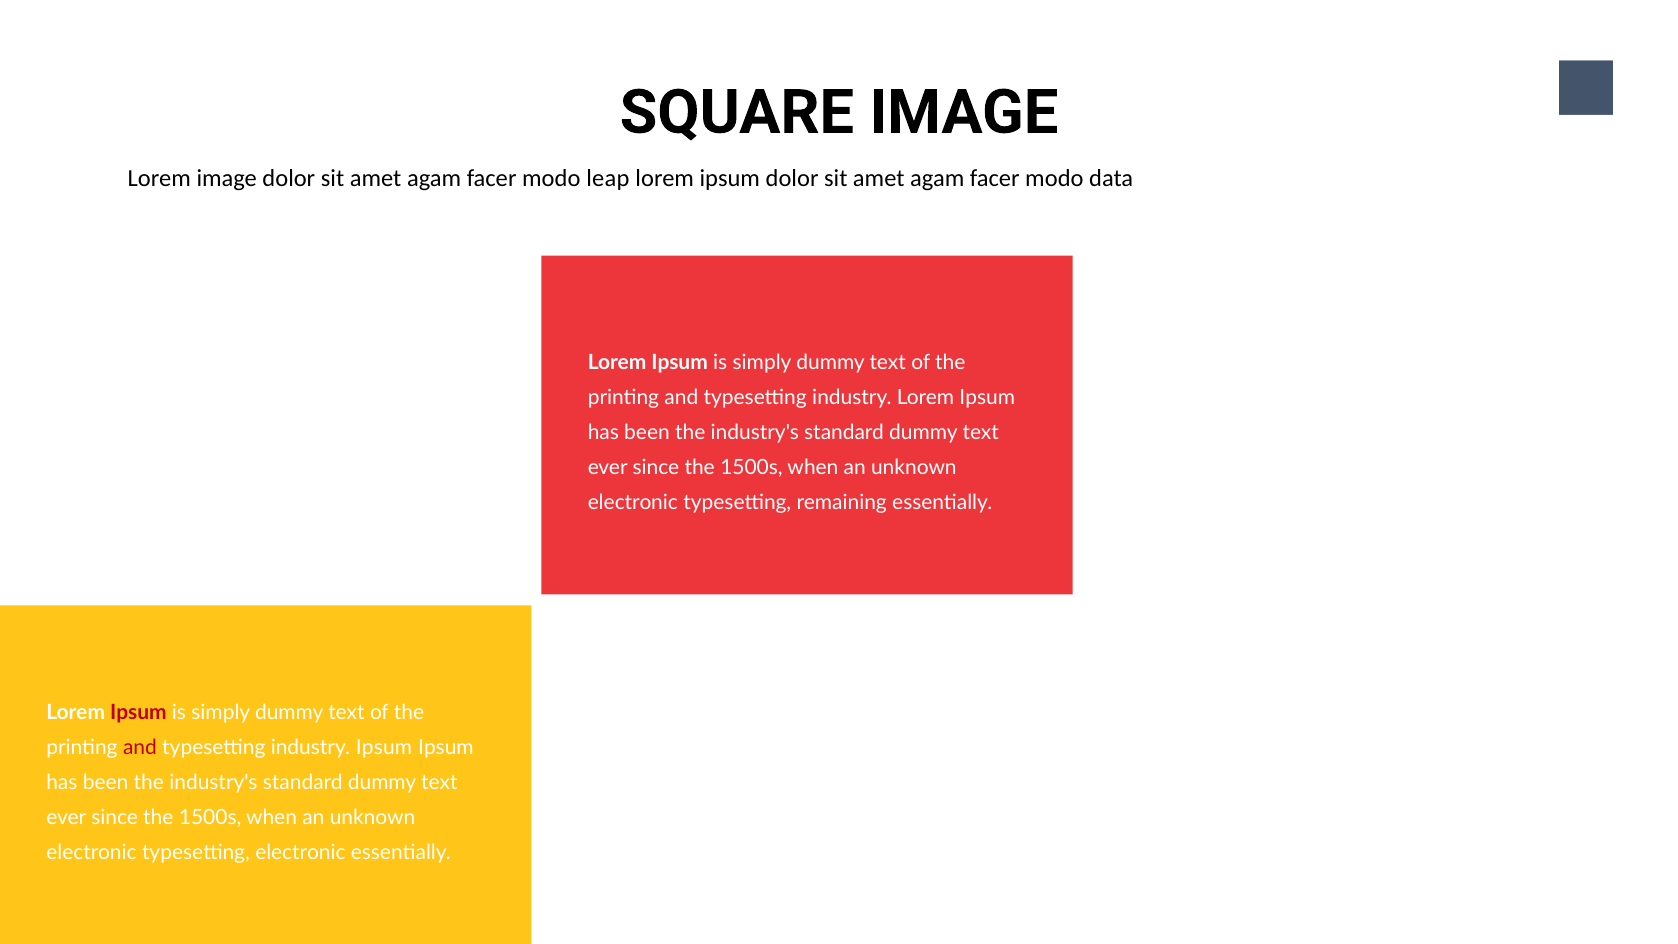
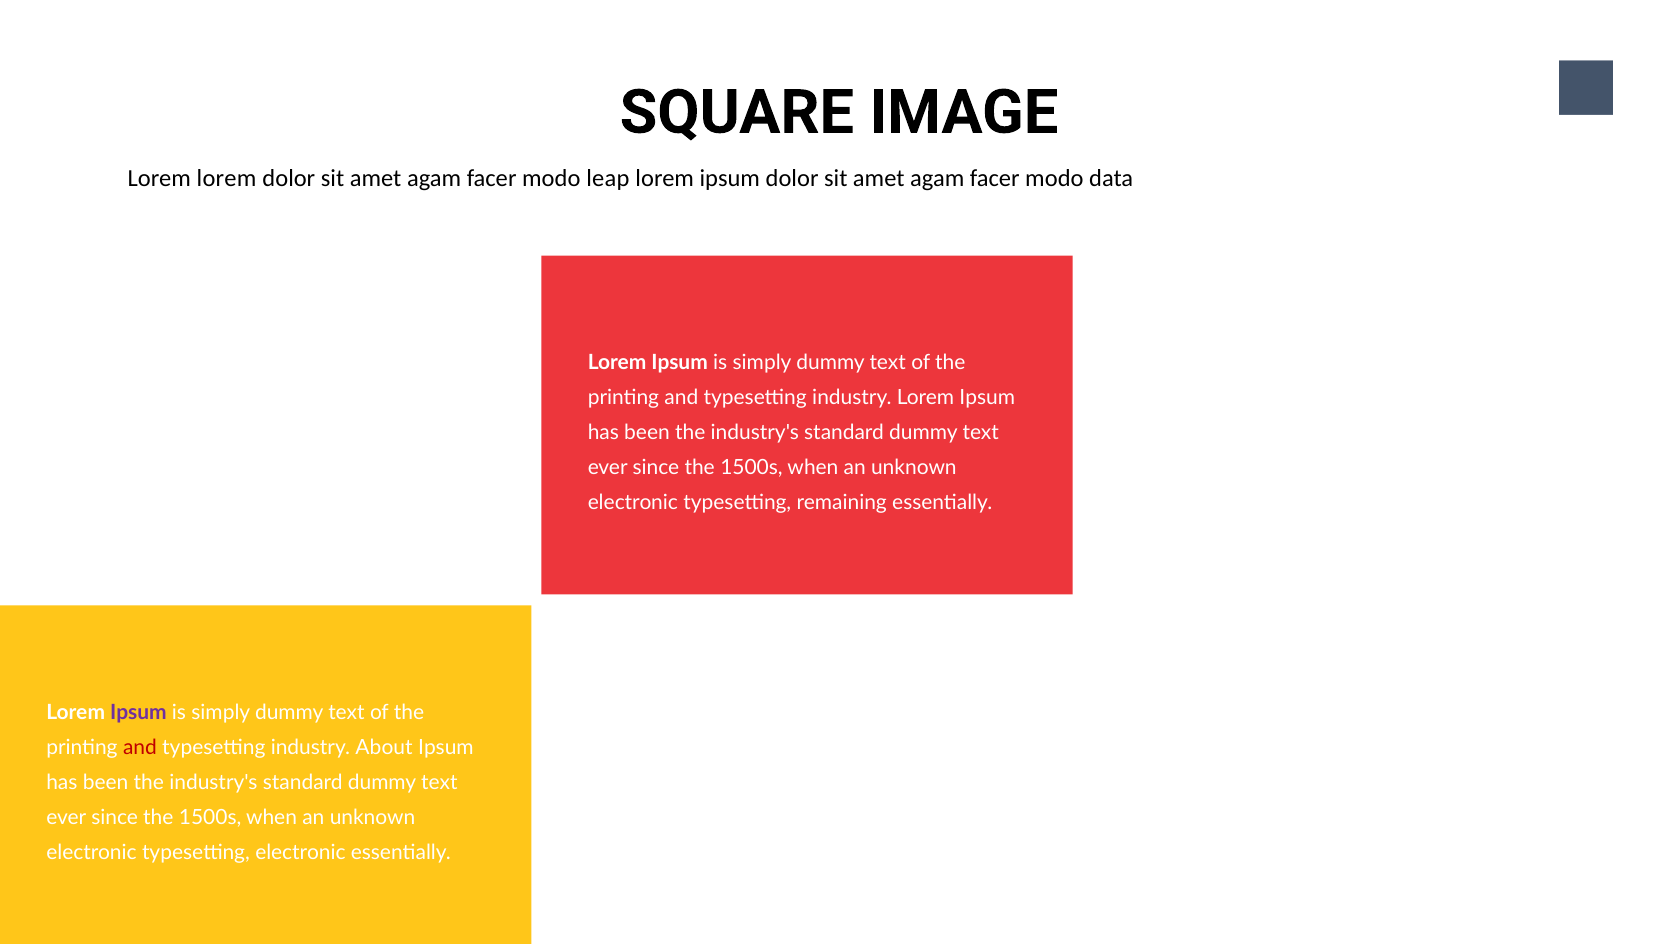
Lorem image: image -> lorem
Ipsum at (138, 712) colour: red -> purple
industry Ipsum: Ipsum -> About
